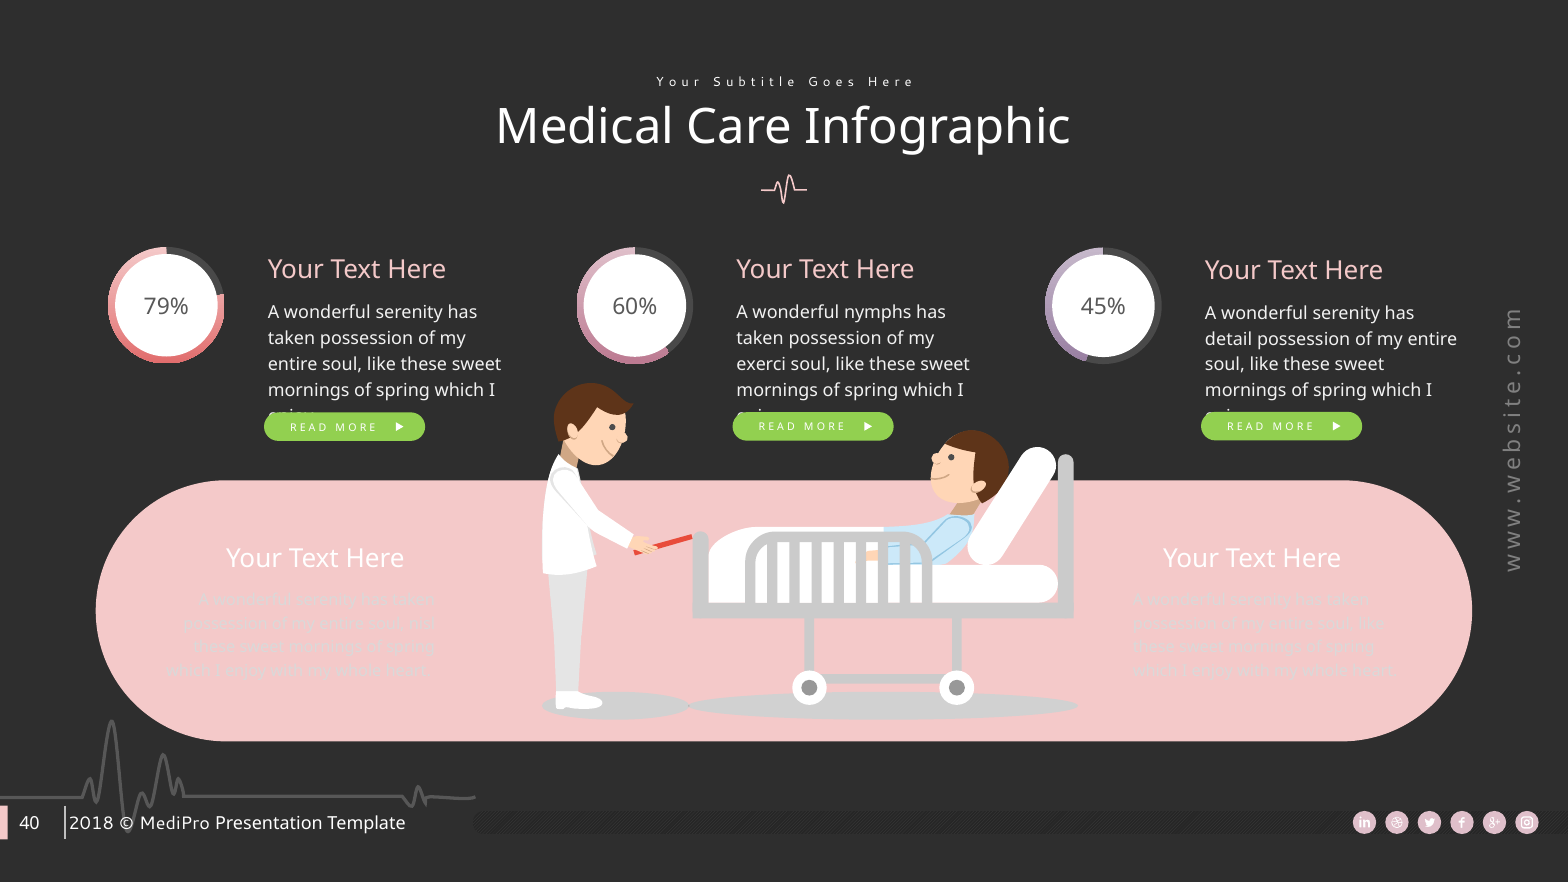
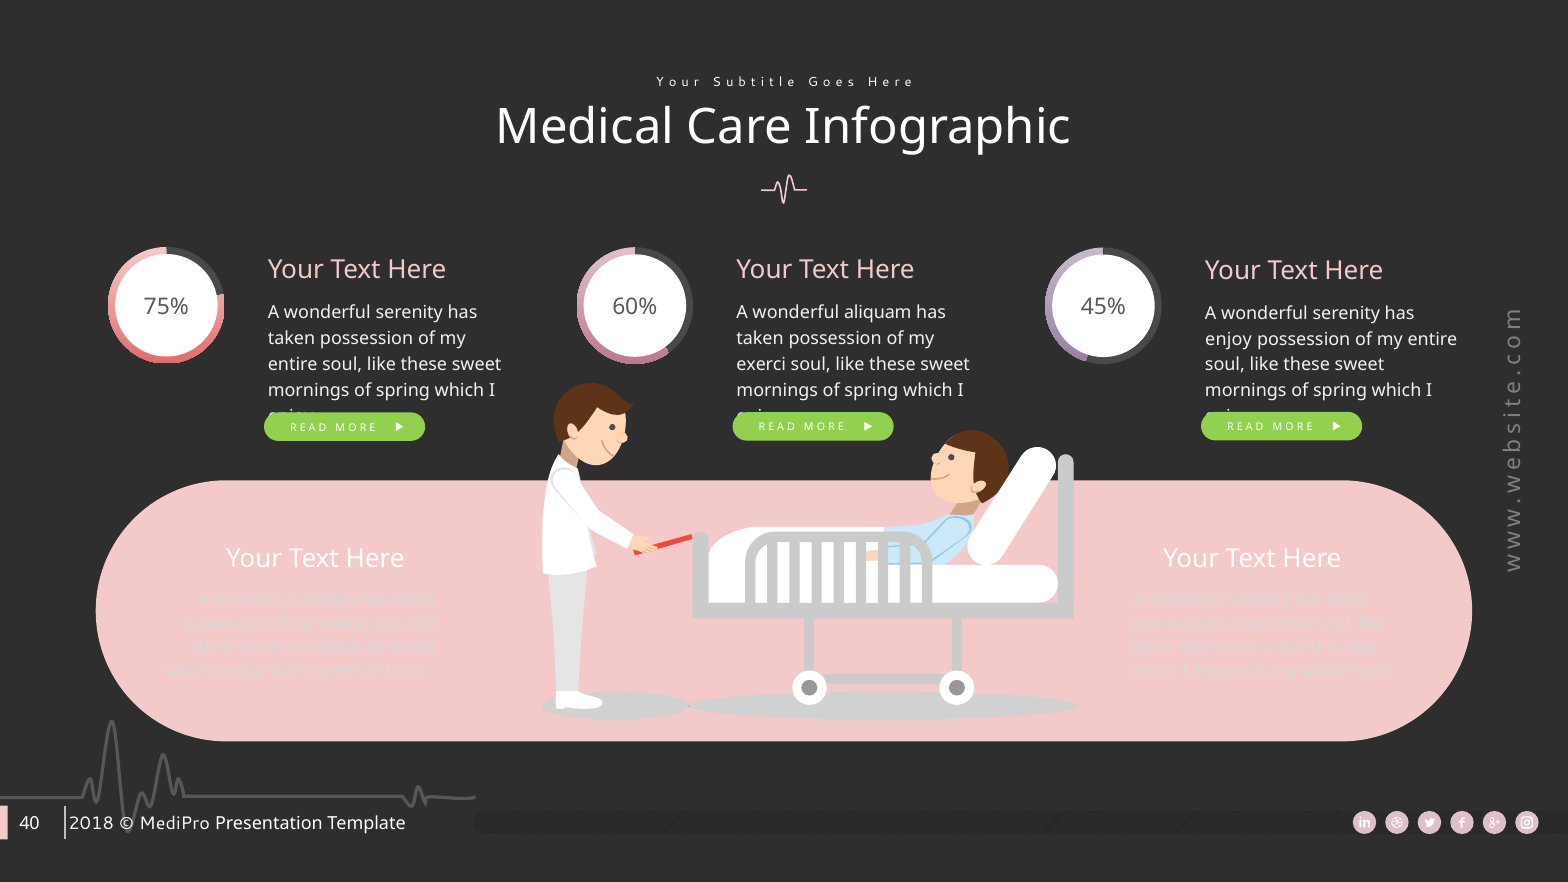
79%: 79% -> 75%
nymphs: nymphs -> aliquam
detail at (1229, 339): detail -> enjoy
